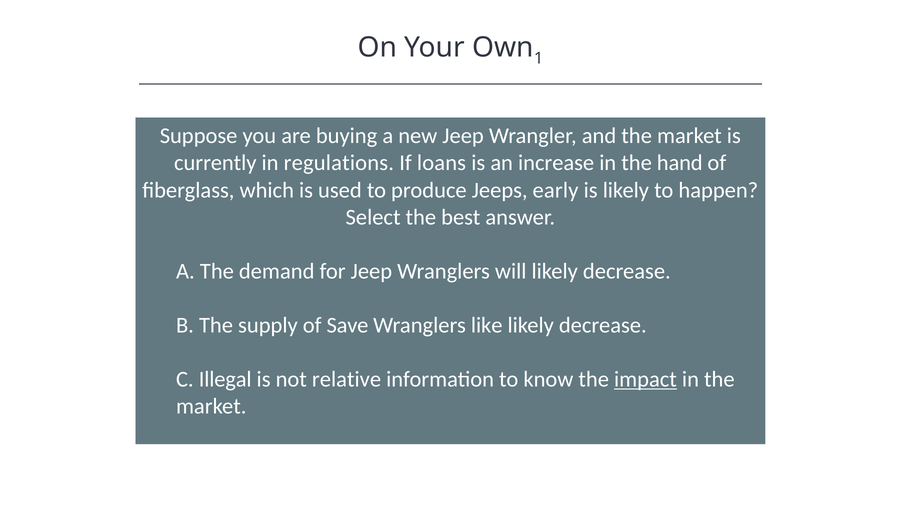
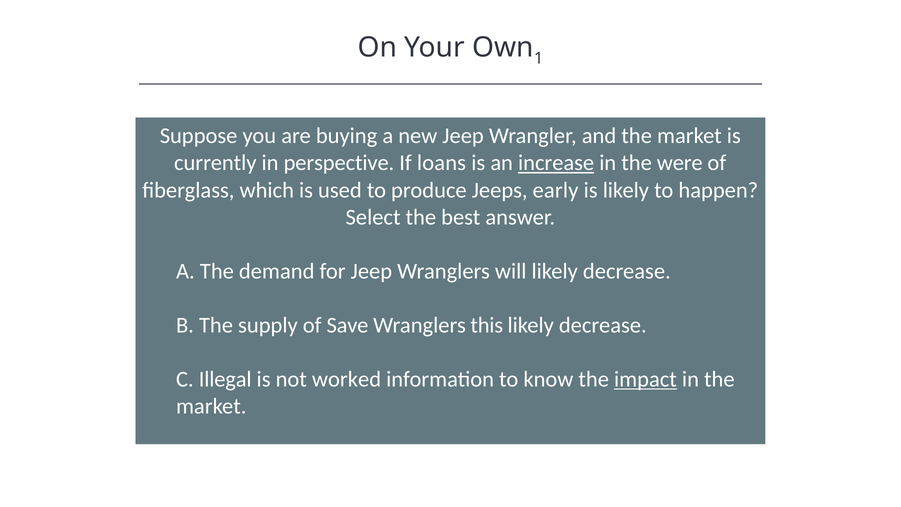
regulations: regulations -> perspective
increase underline: none -> present
hand: hand -> were
like: like -> this
relative: relative -> worked
